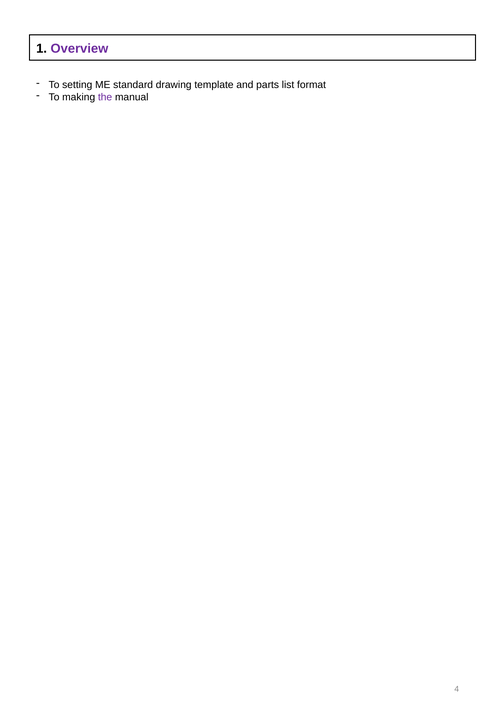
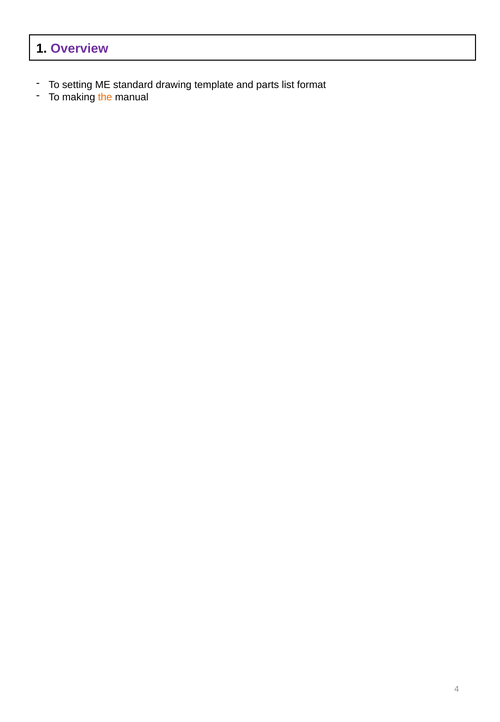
the colour: purple -> orange
